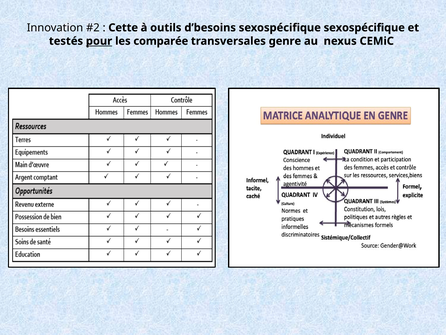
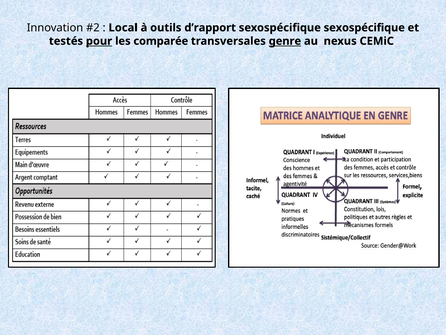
Cette: Cette -> Local
d’besoins: d’besoins -> d’rapport
genre underline: none -> present
